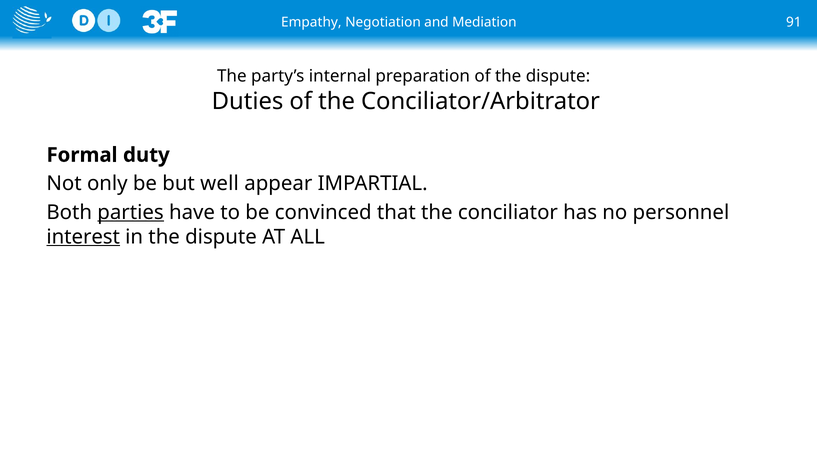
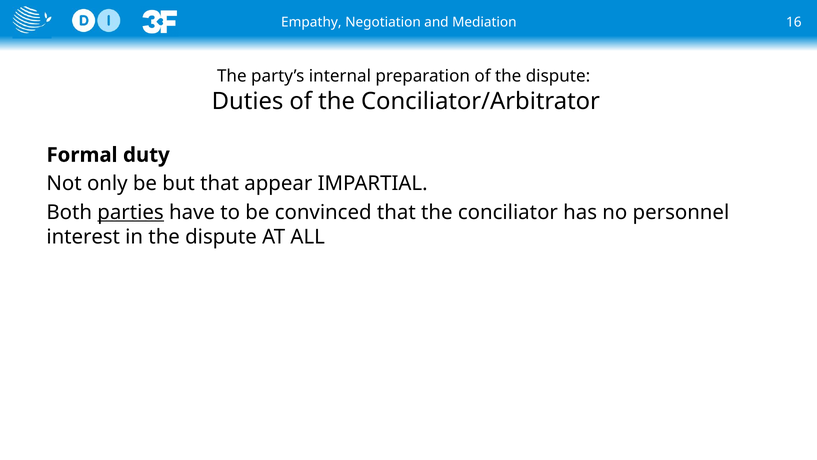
91: 91 -> 16
but well: well -> that
interest underline: present -> none
